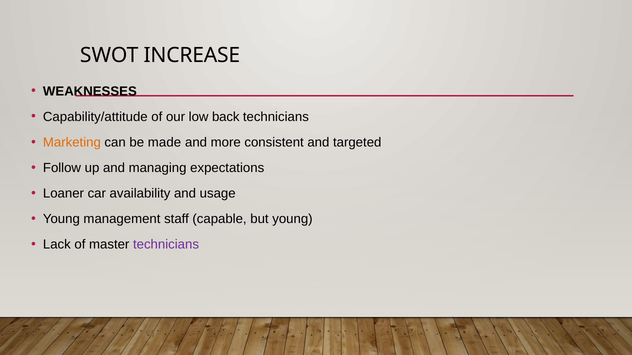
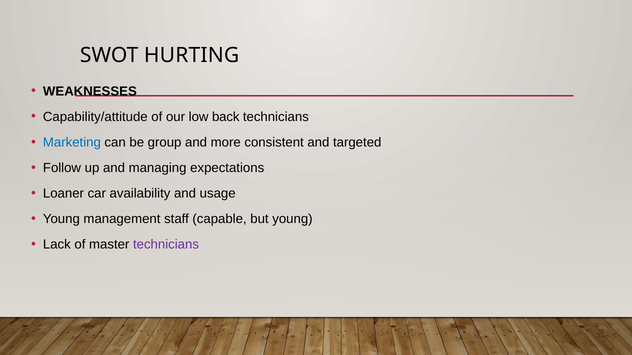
INCREASE: INCREASE -> HURTING
Marketing colour: orange -> blue
made: made -> group
